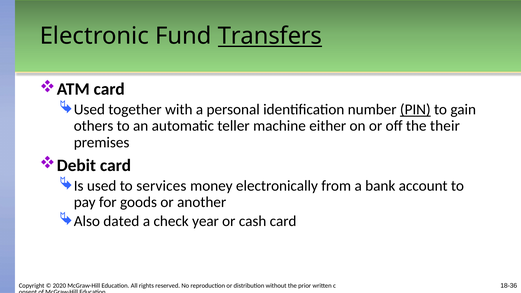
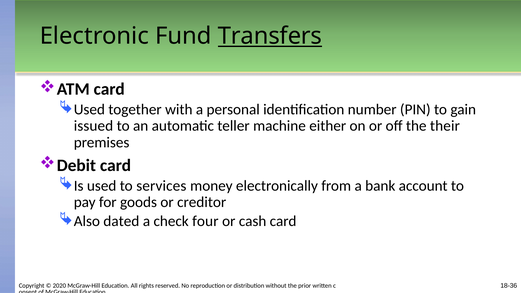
PIN underline: present -> none
others: others -> issued
another: another -> creditor
year: year -> four
